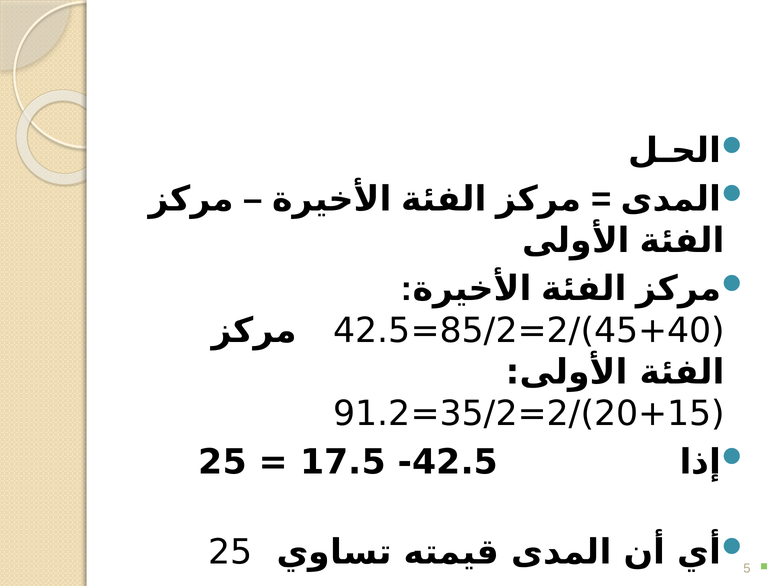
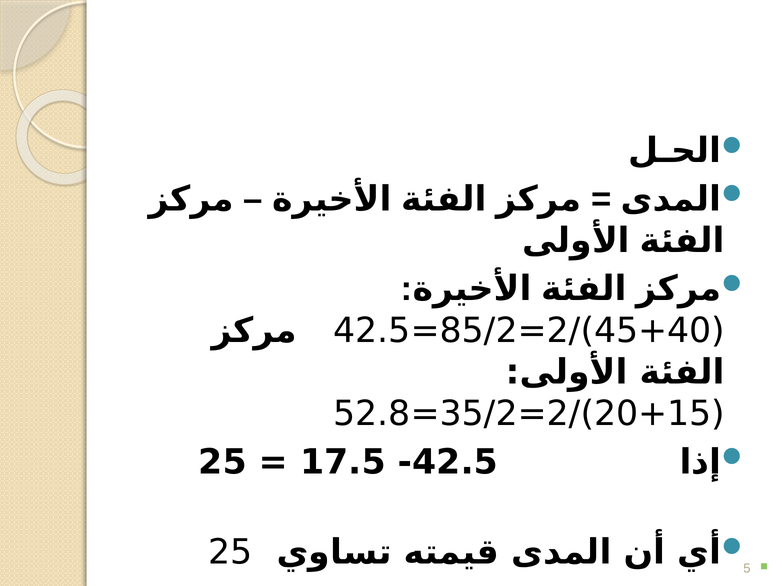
91.2: 91.2 -> 52.8
